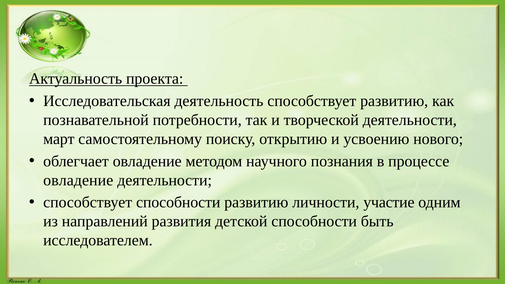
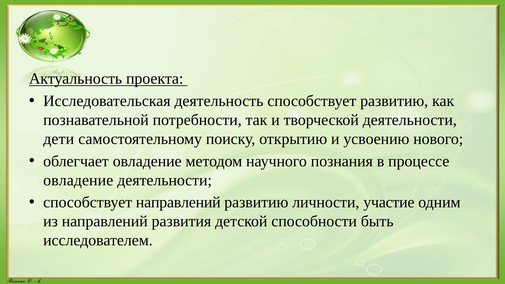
март: март -> дети
способствует способности: способности -> направлений
